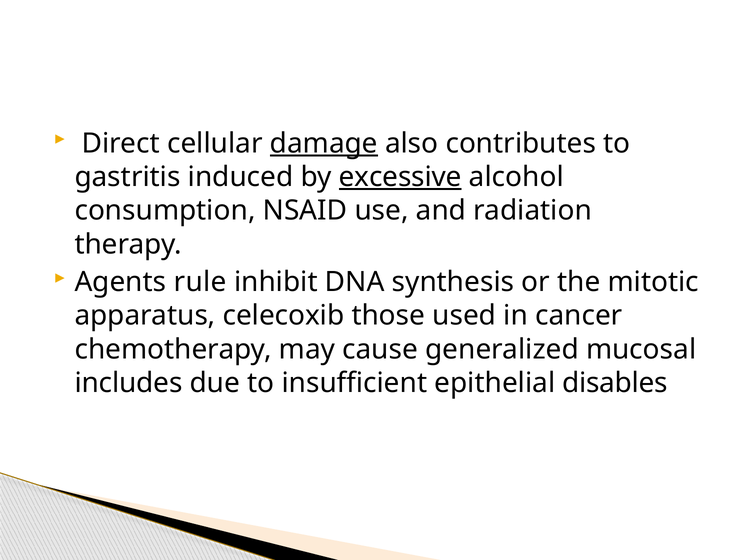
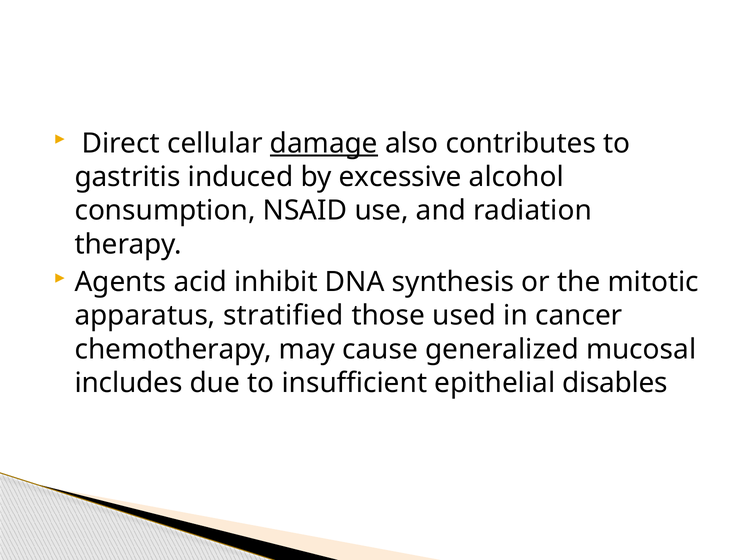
excessive underline: present -> none
rule: rule -> acid
celecoxib: celecoxib -> stratified
